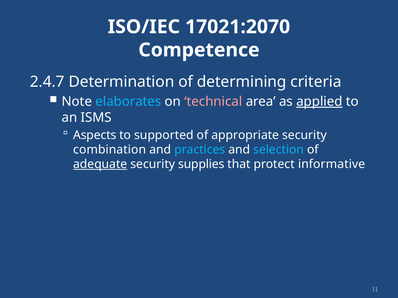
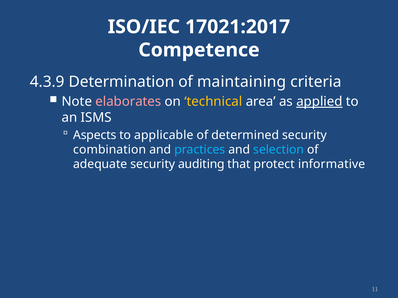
17021:2070: 17021:2070 -> 17021:2017
2.4.7: 2.4.7 -> 4.3.9
determining: determining -> maintaining
elaborates colour: light blue -> pink
technical colour: pink -> yellow
supported: supported -> applicable
appropriate: appropriate -> determined
adequate underline: present -> none
supplies: supplies -> auditing
